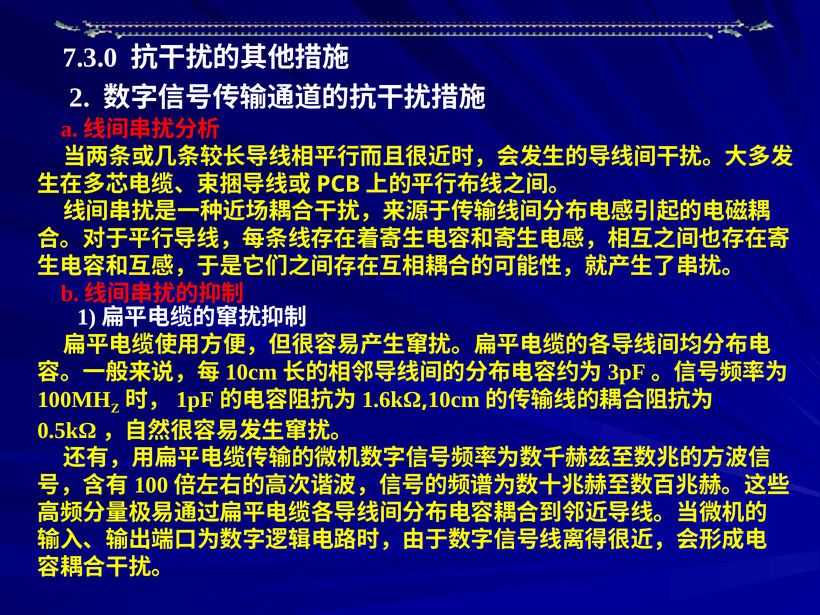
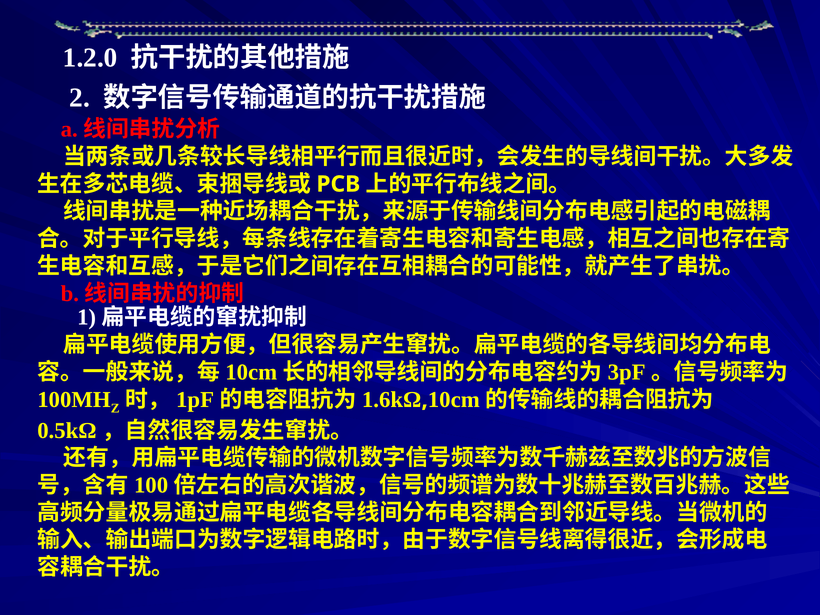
7.3.0: 7.3.0 -> 1.2.0
